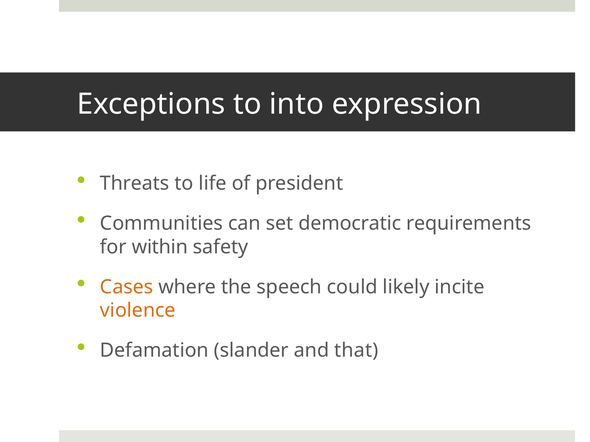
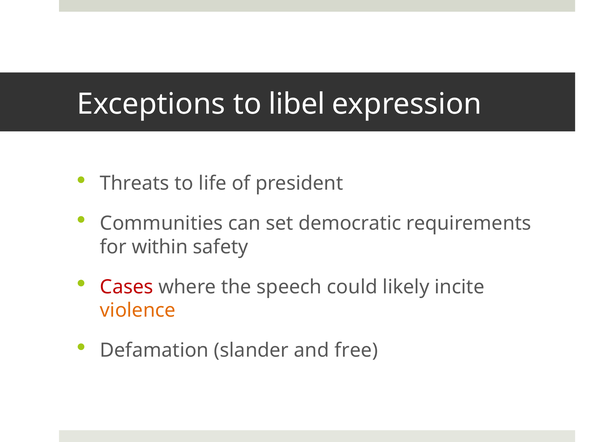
into: into -> libel
Cases colour: orange -> red
that: that -> free
